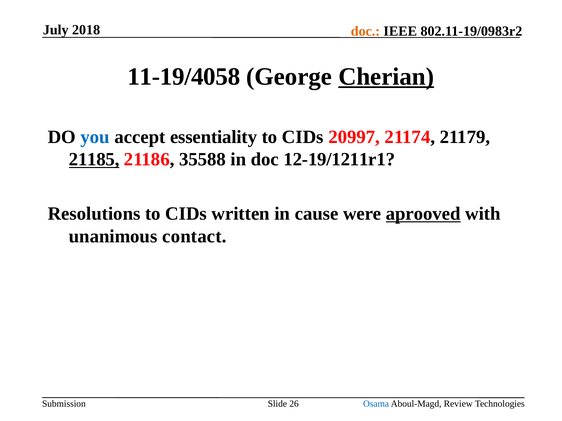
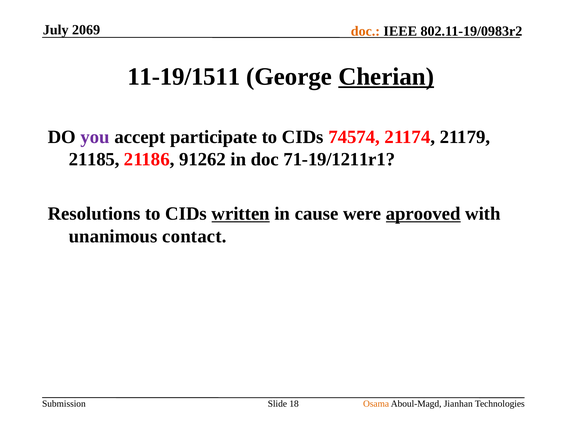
2018: 2018 -> 2069
11-19/4058: 11-19/4058 -> 11-19/1511
you colour: blue -> purple
essentiality: essentiality -> participate
20997: 20997 -> 74574
21185 underline: present -> none
35588: 35588 -> 91262
12-19/1211r1: 12-19/1211r1 -> 71-19/1211r1
written underline: none -> present
26: 26 -> 18
Osama colour: blue -> orange
Review: Review -> Jianhan
